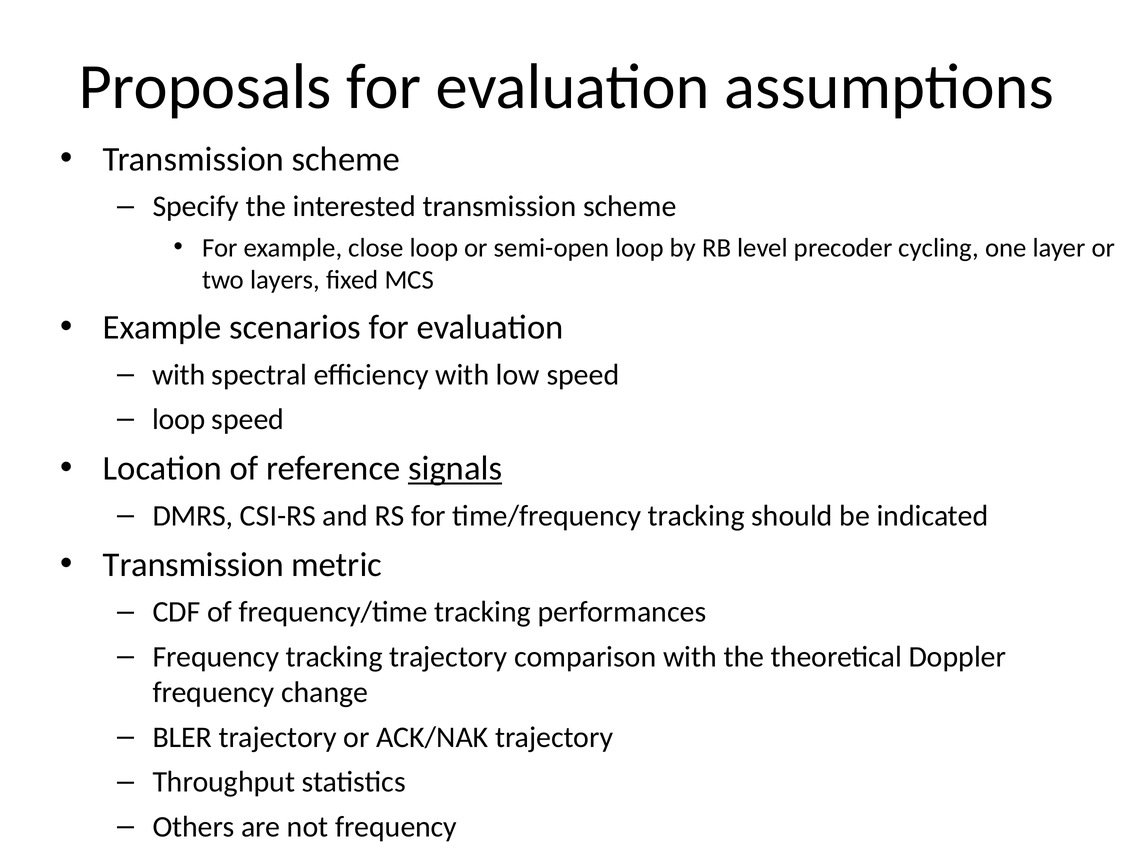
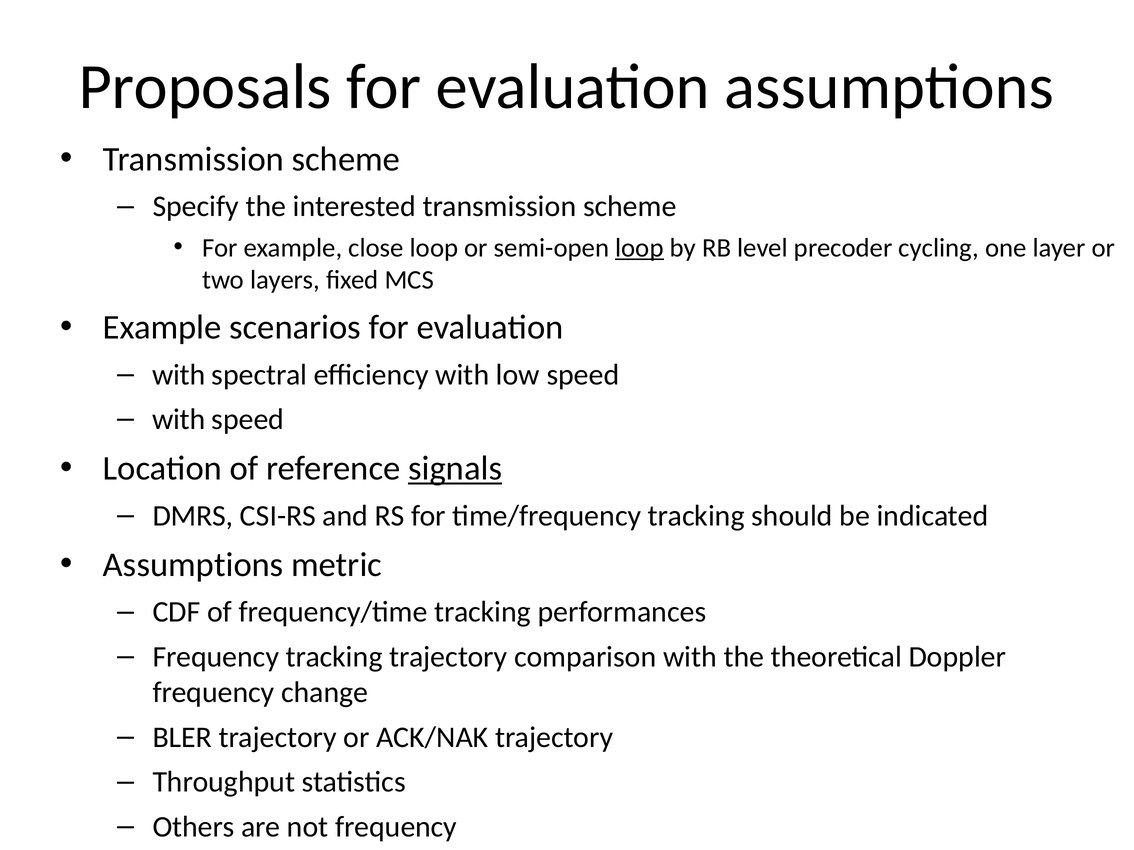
loop at (639, 248) underline: none -> present
loop at (179, 420): loop -> with
Transmission at (193, 565): Transmission -> Assumptions
